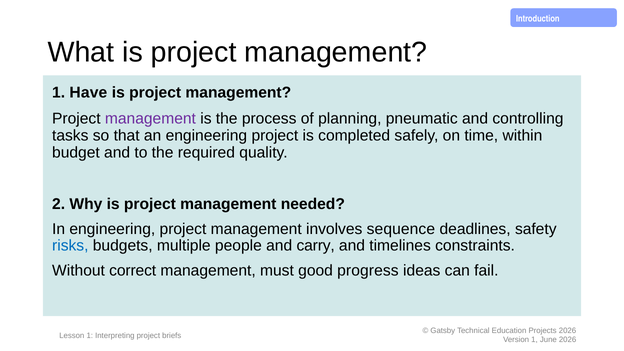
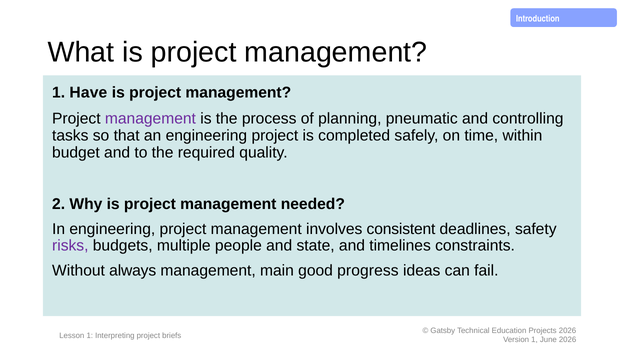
sequence: sequence -> consistent
risks colour: blue -> purple
carry: carry -> state
correct: correct -> always
must: must -> main
